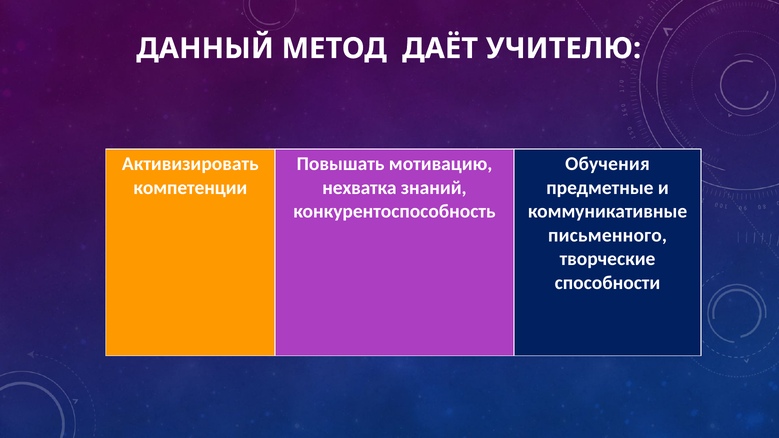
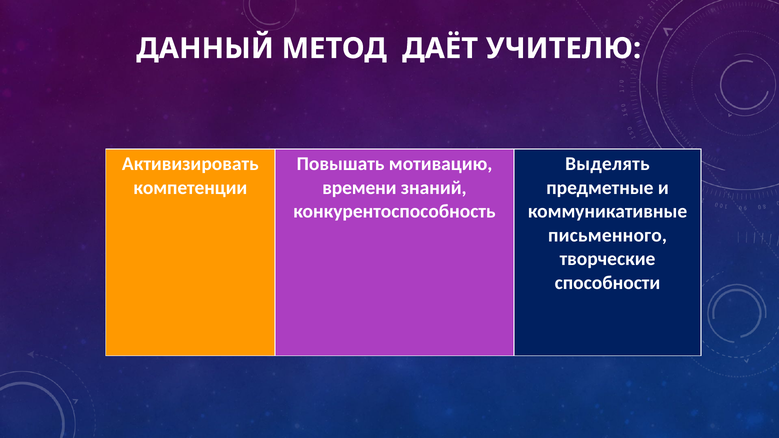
Обучения: Обучения -> Выделять
нехватка: нехватка -> времени
